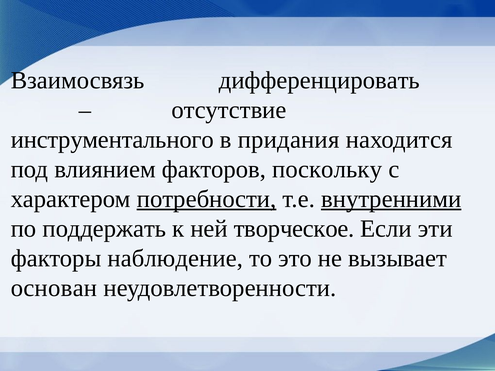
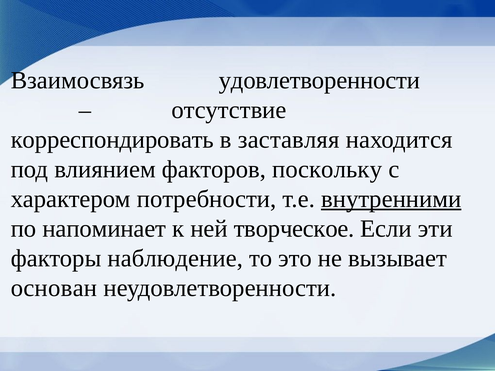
дифференцировать: дифференцировать -> удовлетворенности
инструментального: инструментального -> корреспондировать
придания: придания -> заставляя
потребности underline: present -> none
поддержать: поддержать -> напоминает
